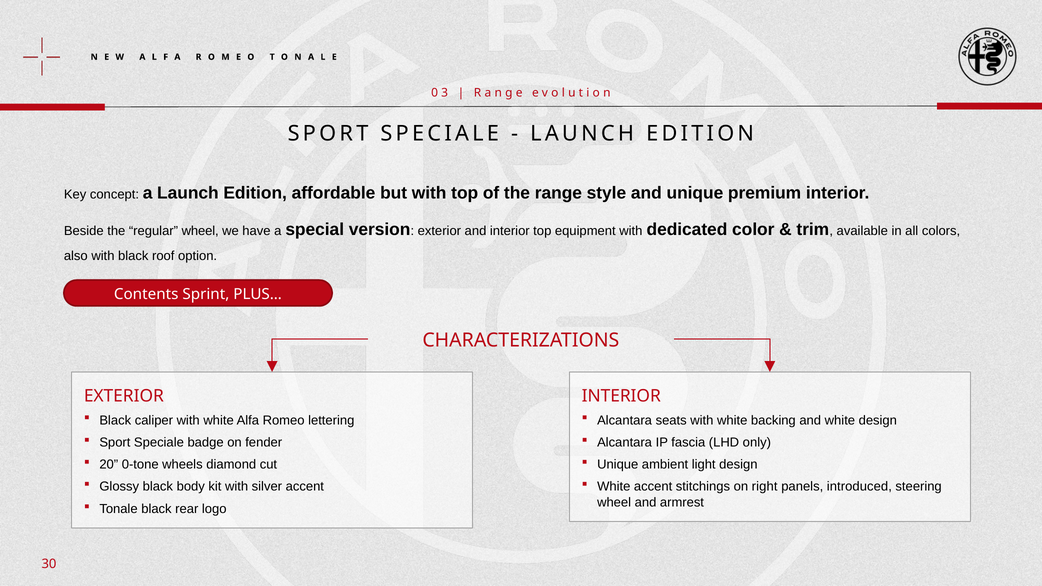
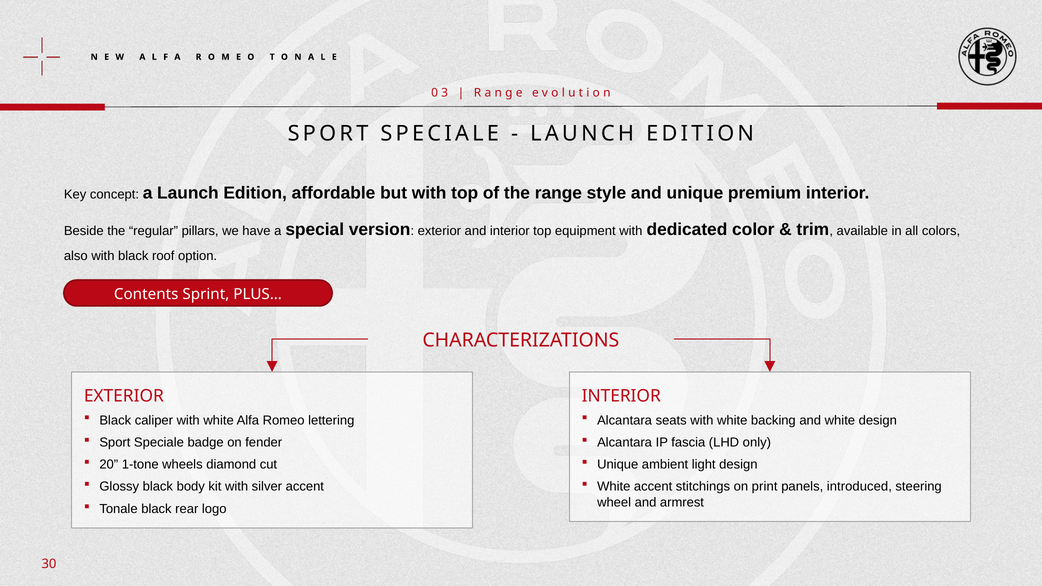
regular wheel: wheel -> pillars
0-tone: 0-tone -> 1-tone
right: right -> print
